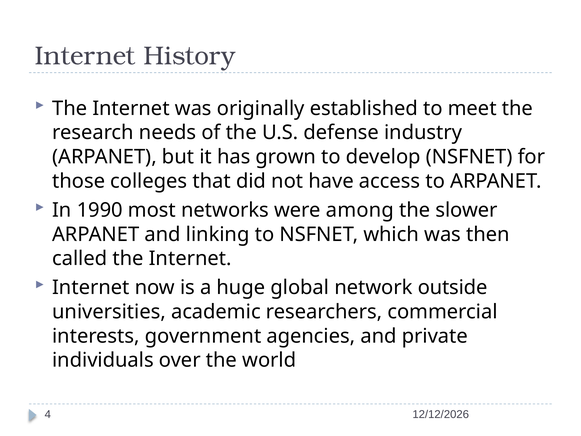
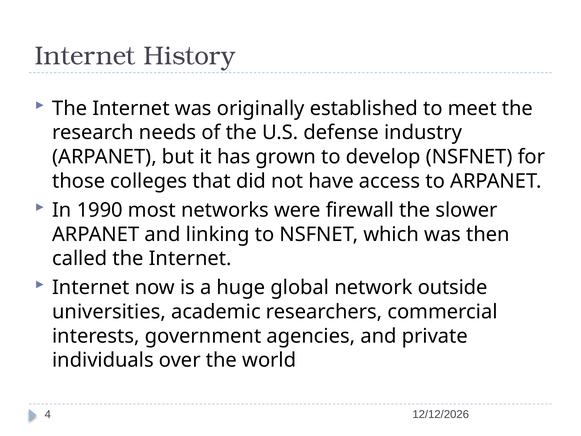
among: among -> firewall
